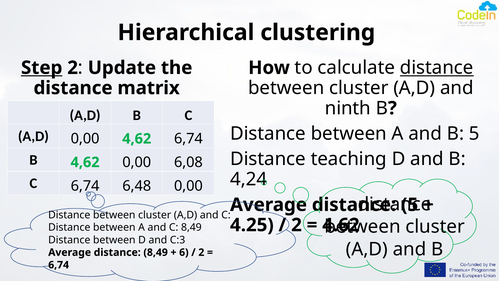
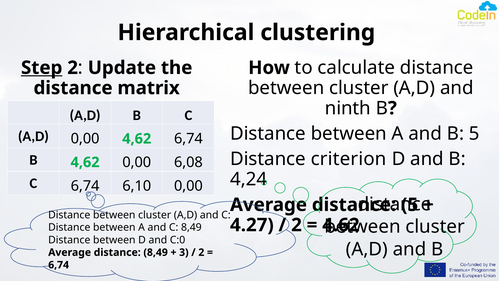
distance at (437, 68) underline: present -> none
teaching: teaching -> criterion
6,48: 6,48 -> 6,10
4.25: 4.25 -> 4.27
C:3: C:3 -> C:0
6: 6 -> 3
